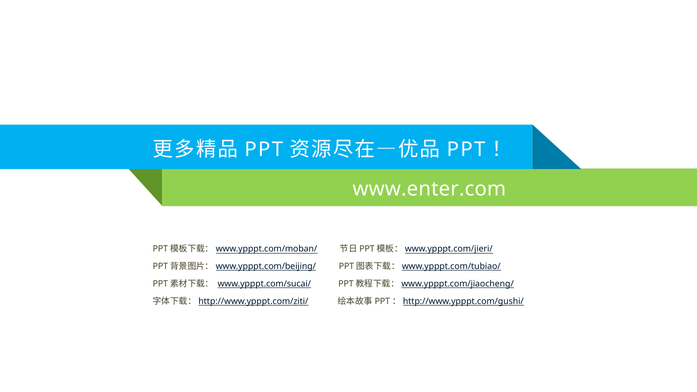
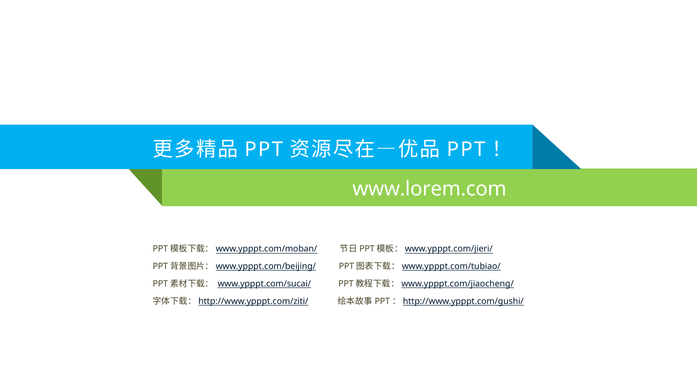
www.enter.com: www.enter.com -> www.lorem.com
